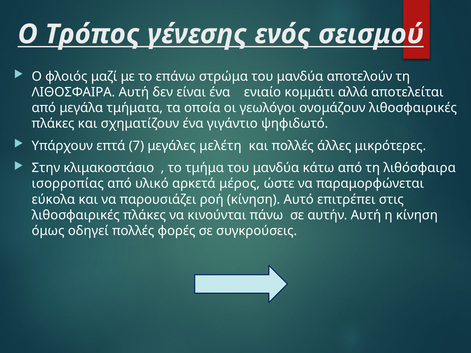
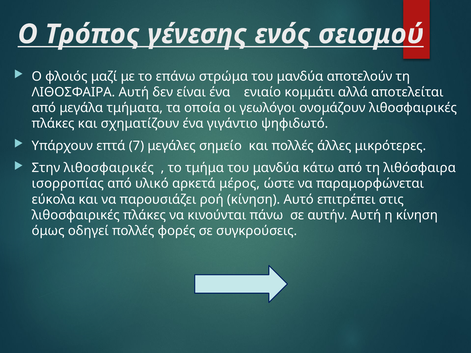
μελέτη: μελέτη -> σημείο
Στην κλιμακοστάσιο: κλιμακοστάσιο -> λιθοσφαιρικές
